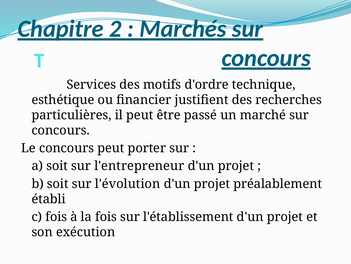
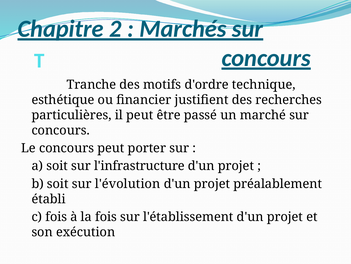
Services: Services -> Tranche
l'entrepreneur: l'entrepreneur -> l'infrastructure
